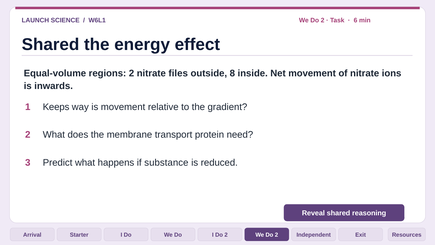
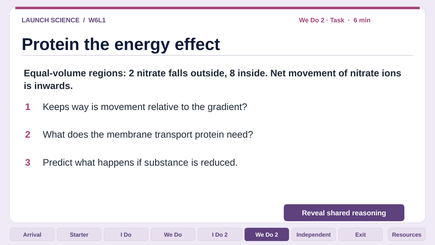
Shared at (51, 44): Shared -> Protein
files: files -> falls
